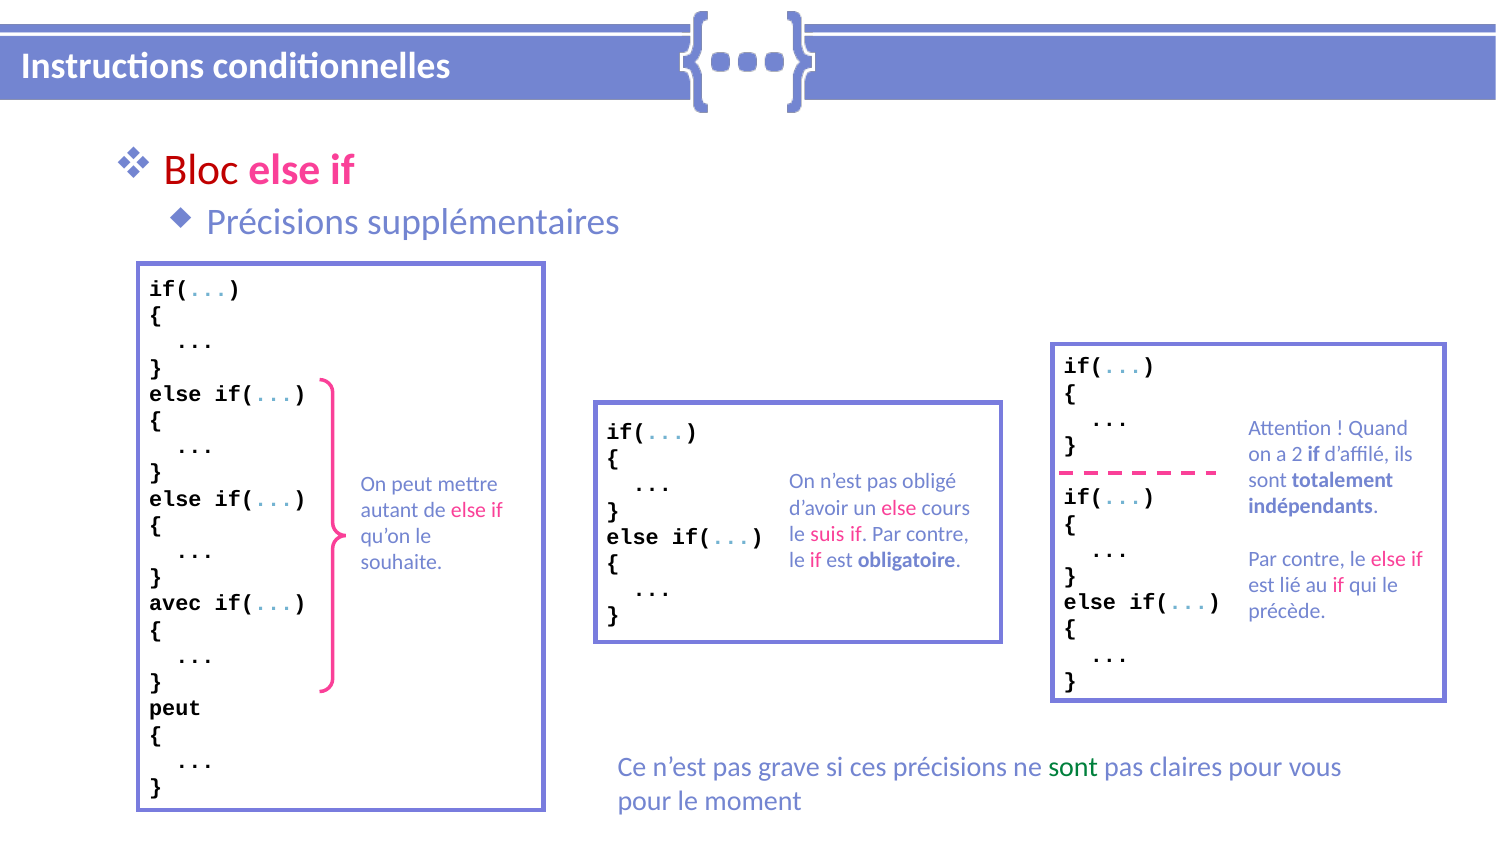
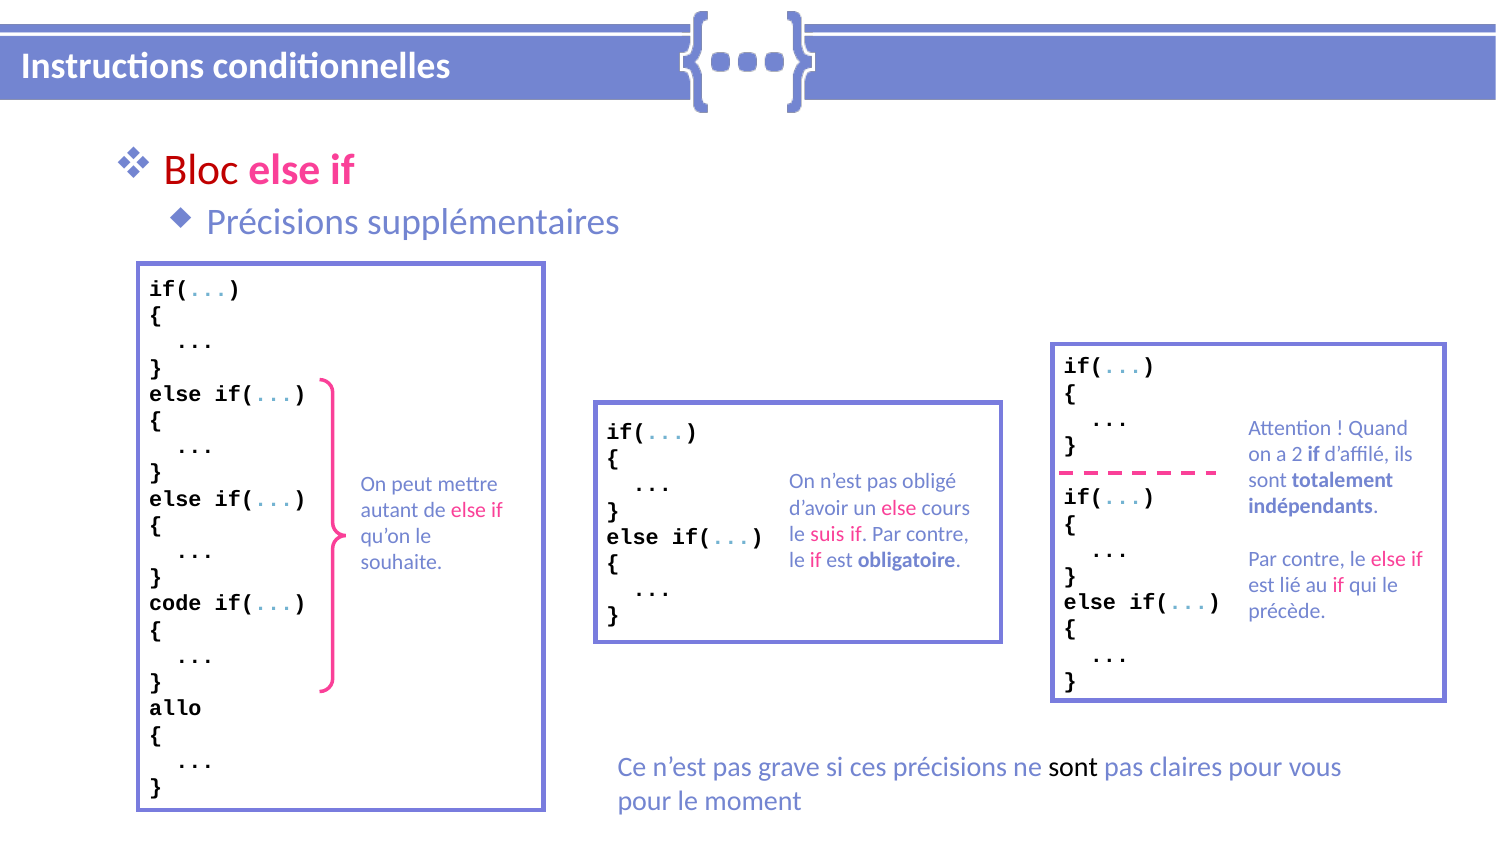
avec: avec -> code
peut at (175, 708): peut -> allo
sont at (1073, 767) colour: green -> black
